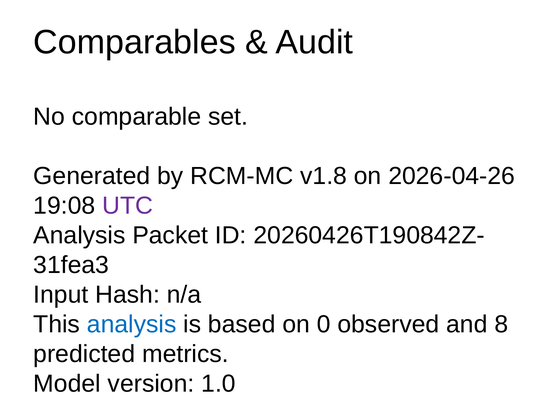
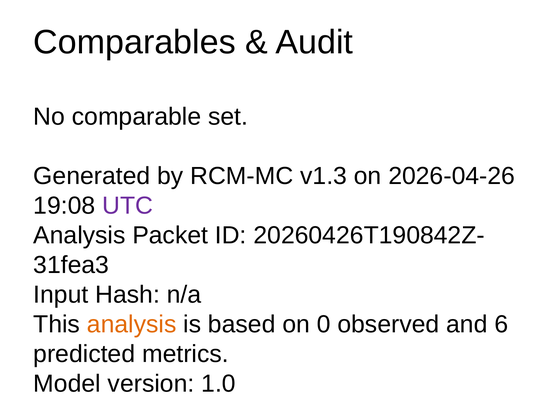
v1.8: v1.8 -> v1.3
analysis at (132, 325) colour: blue -> orange
8: 8 -> 6
